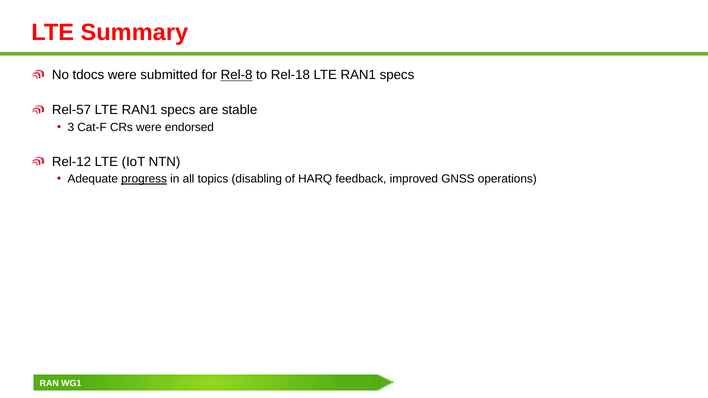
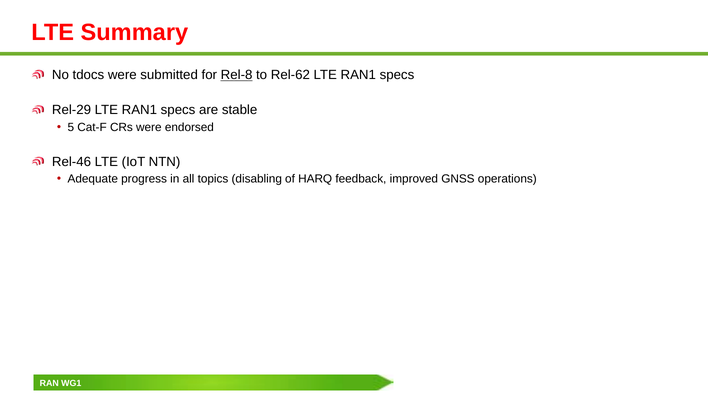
Rel-18: Rel-18 -> Rel-62
Rel-57: Rel-57 -> Rel-29
3: 3 -> 5
Rel-12: Rel-12 -> Rel-46
progress underline: present -> none
